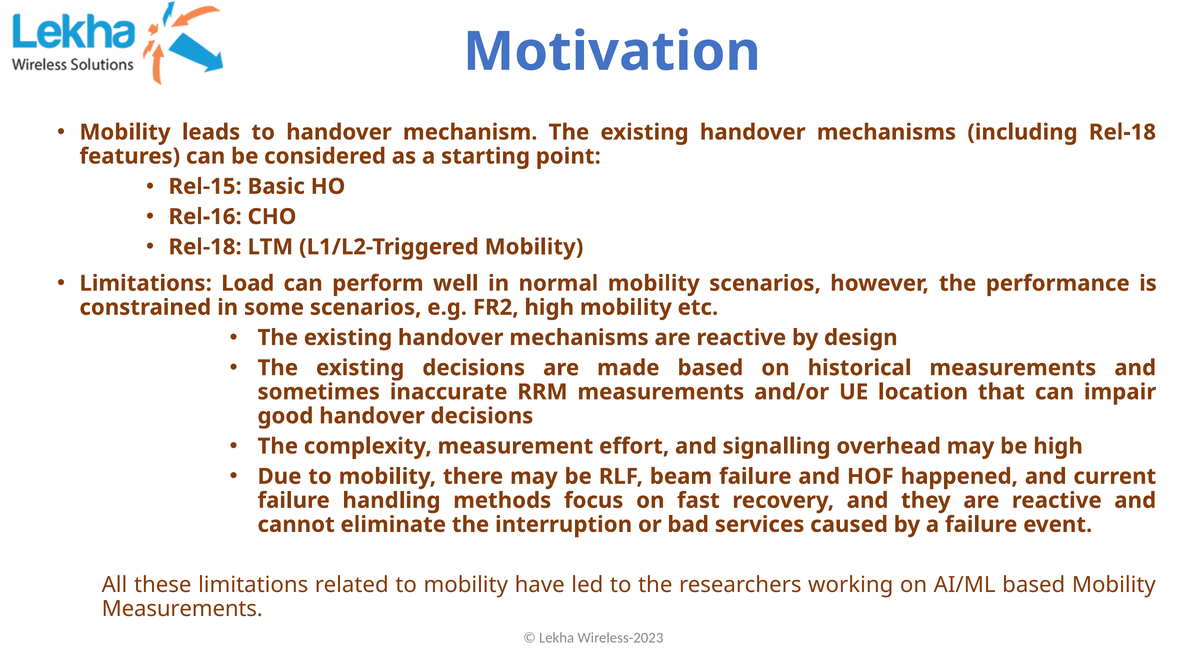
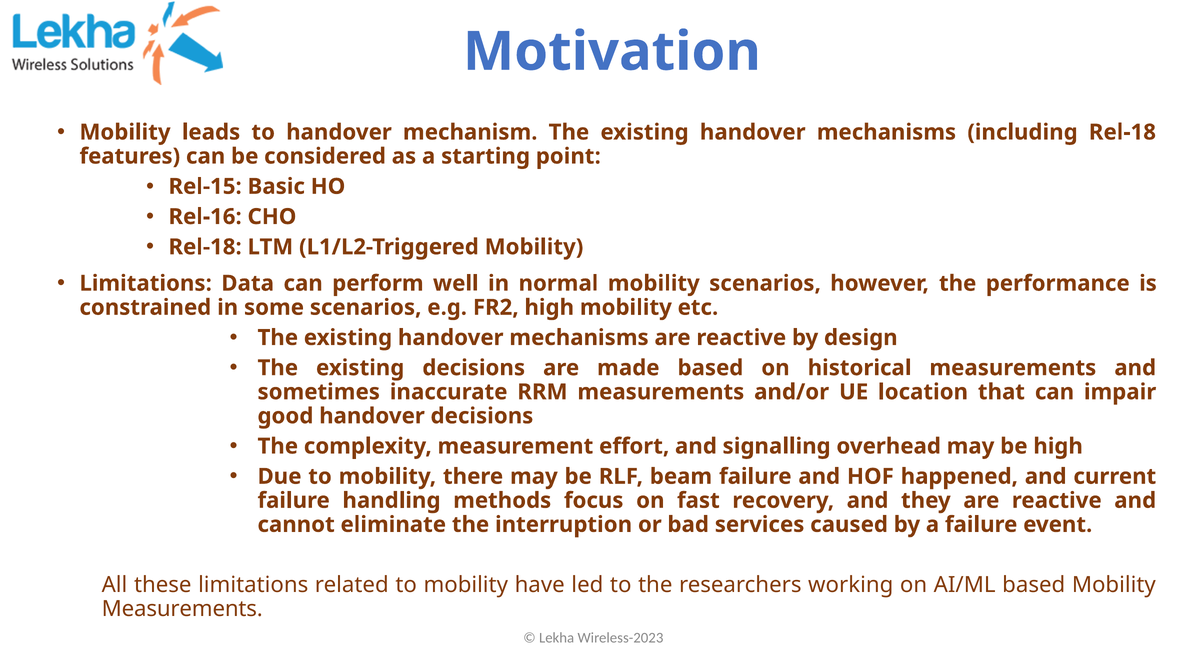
Load: Load -> Data
